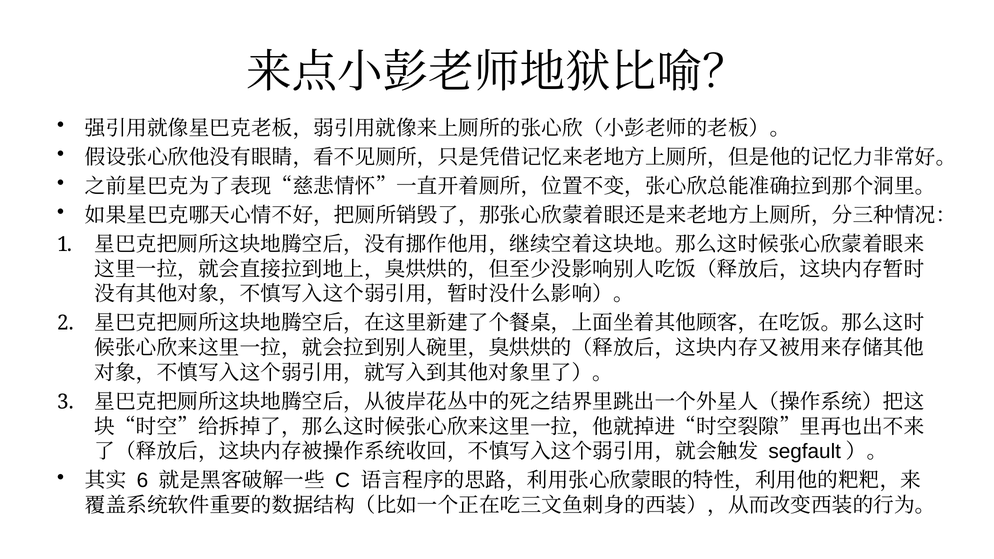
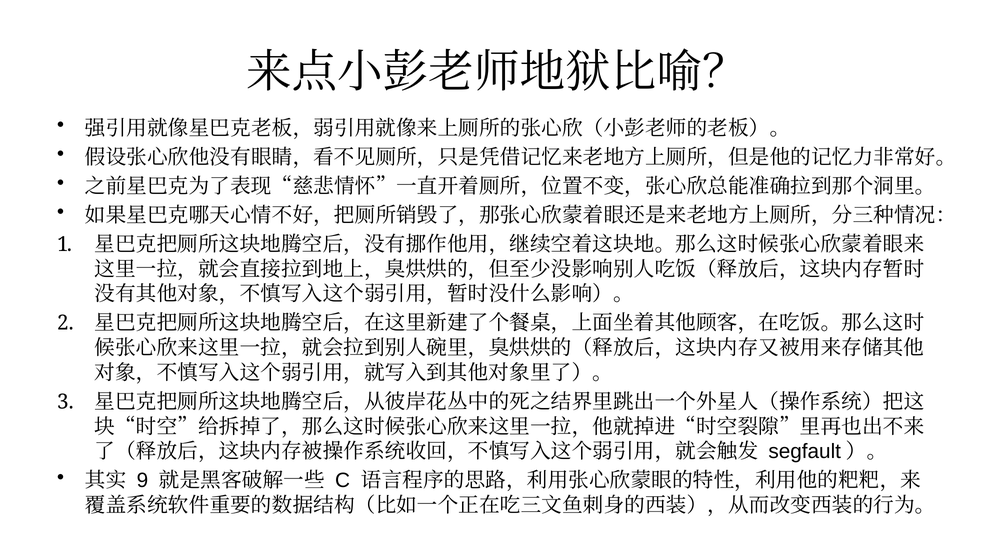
6: 6 -> 9
